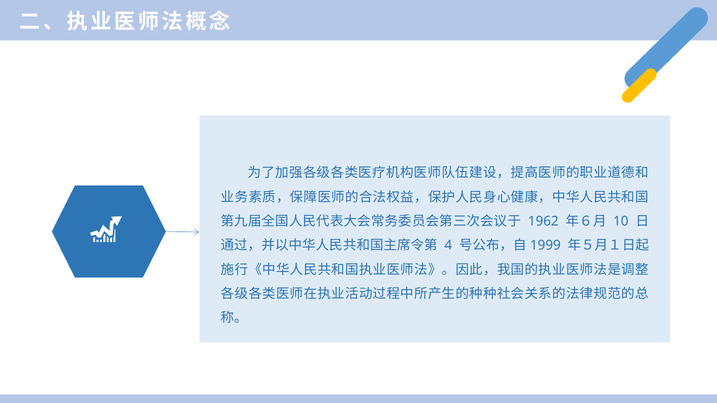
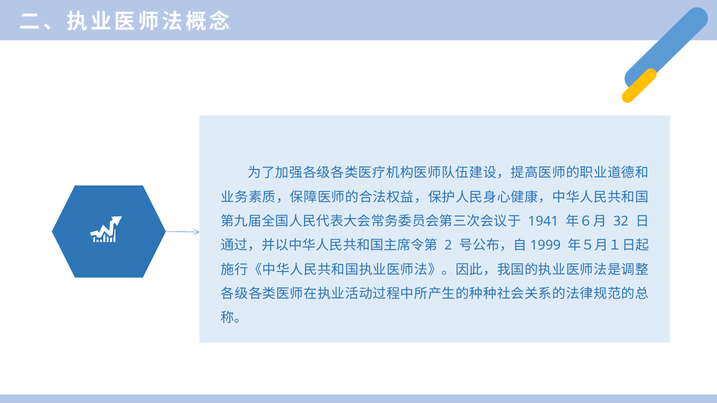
1962: 1962 -> 1941
10: 10 -> 32
4: 4 -> 2
